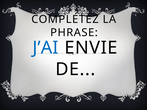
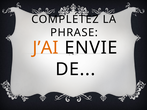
J’AI colour: blue -> orange
